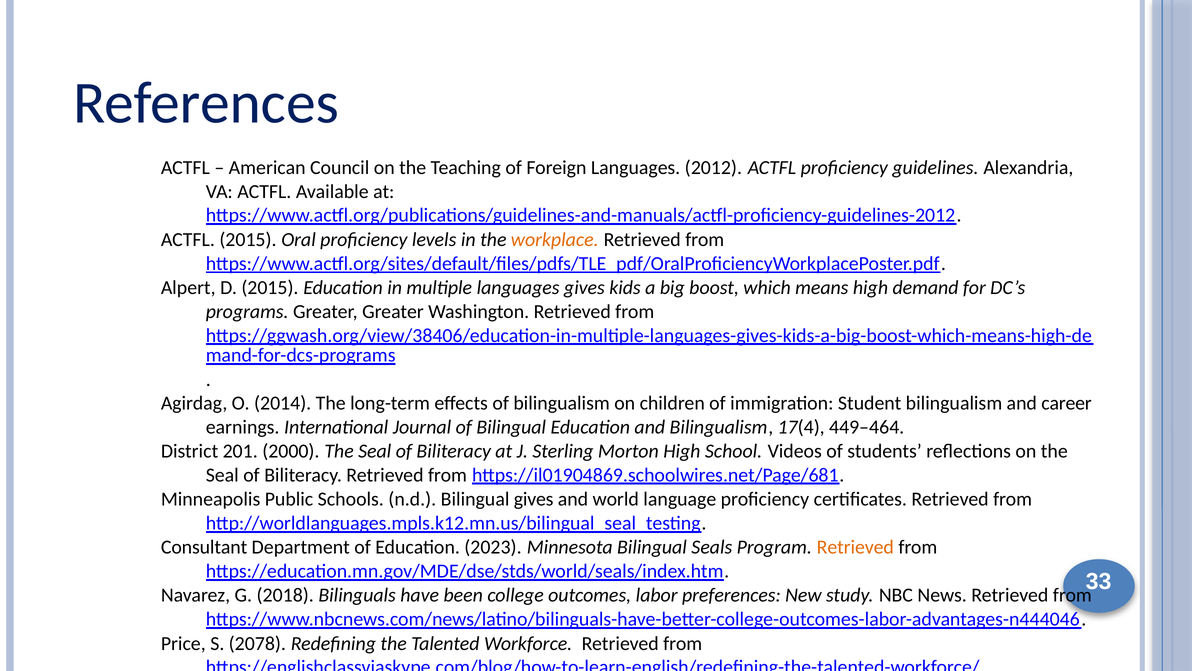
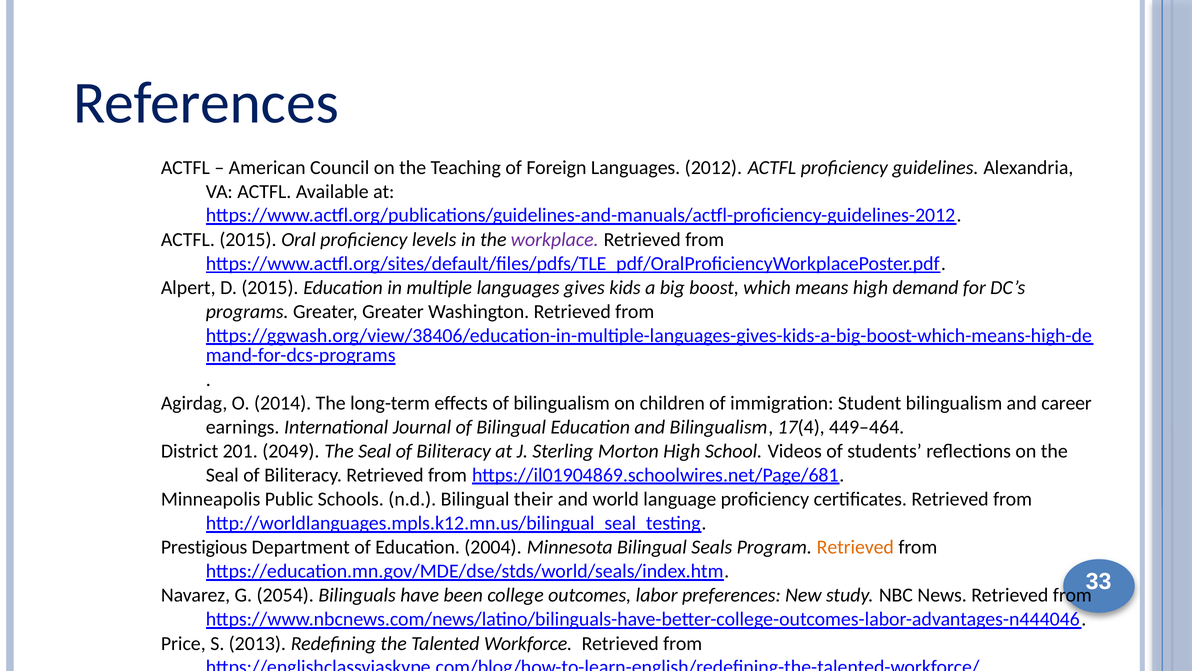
workplace colour: orange -> purple
2000: 2000 -> 2049
Bilingual gives: gives -> their
Consultant: Consultant -> Prestigious
2023: 2023 -> 2004
2018: 2018 -> 2054
2078: 2078 -> 2013
